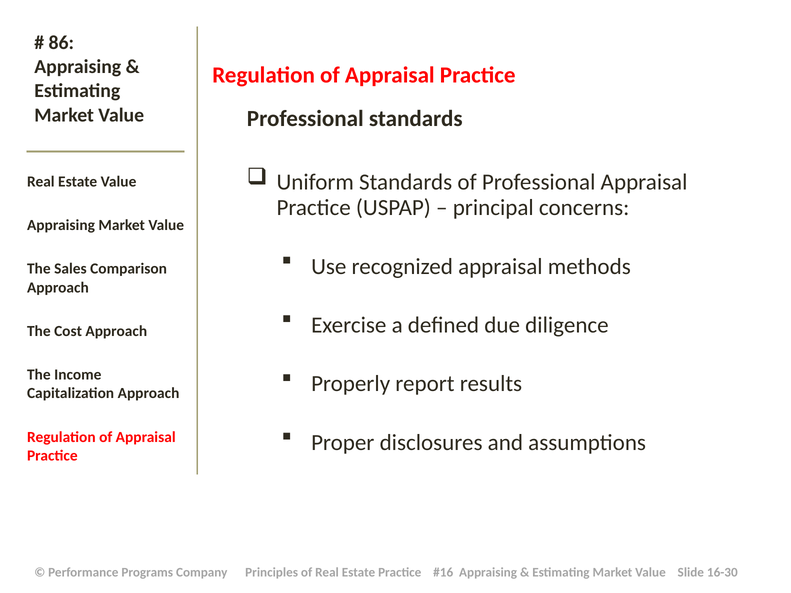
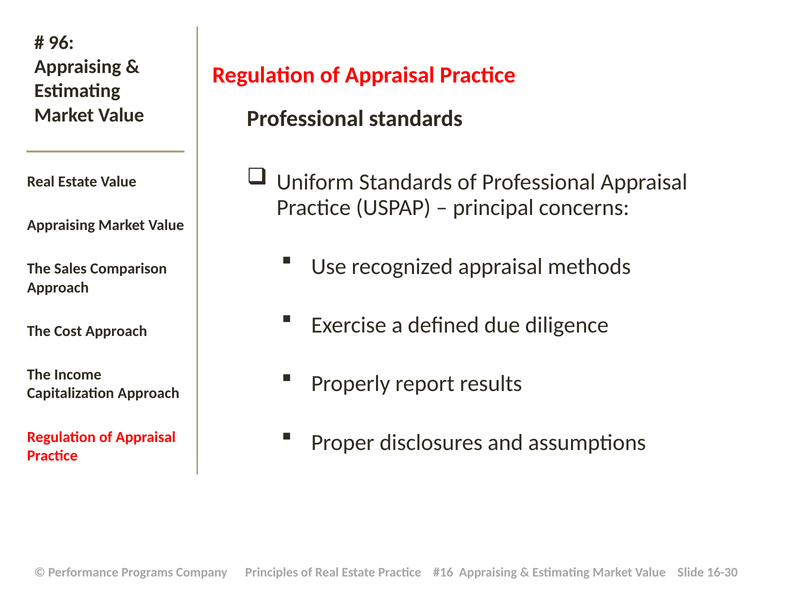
86: 86 -> 96
